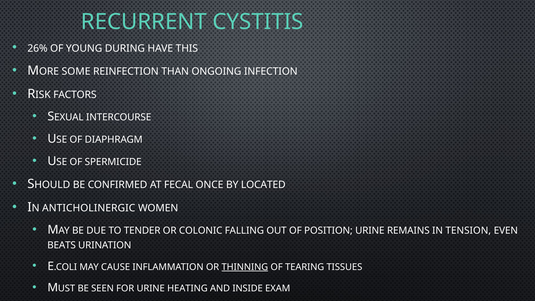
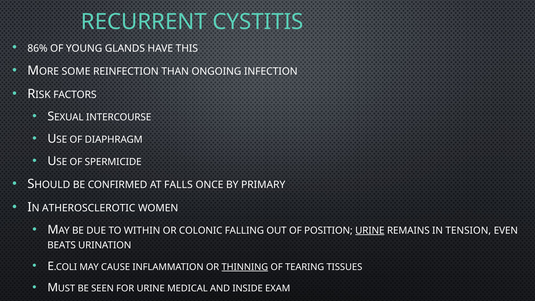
26%: 26% -> 86%
DURING: DURING -> GLANDS
FECAL: FECAL -> FALLS
LOCATED: LOCATED -> PRIMARY
ANTICHOLINERGIC: ANTICHOLINERGIC -> ATHEROSCLEROTIC
TENDER: TENDER -> WITHIN
URINE at (370, 231) underline: none -> present
HEATING: HEATING -> MEDICAL
